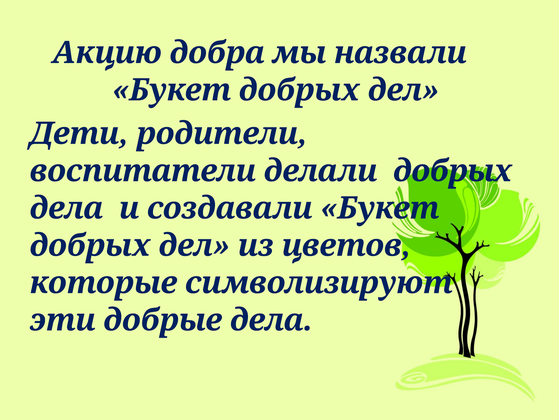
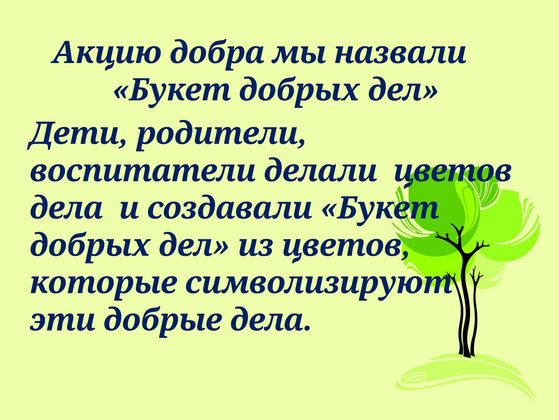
делали добрых: добрых -> цветов
